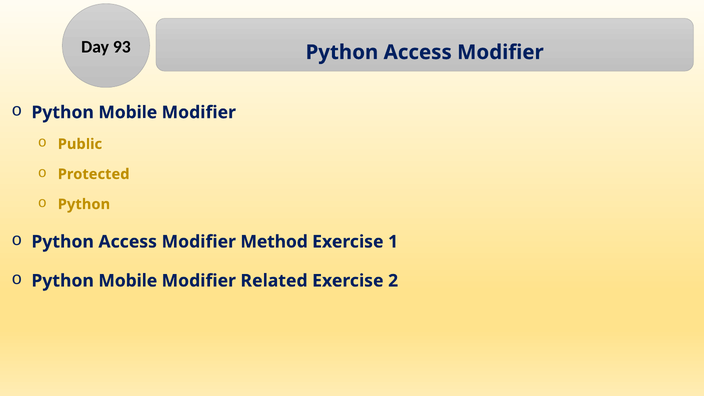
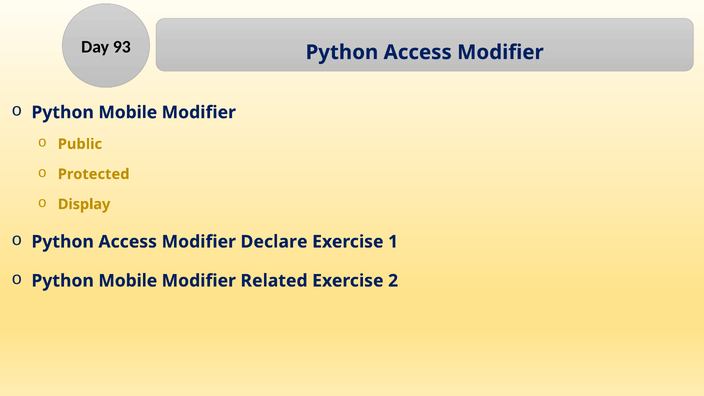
Python at (84, 204): Python -> Display
Method: Method -> Declare
